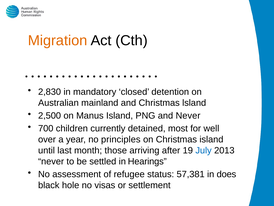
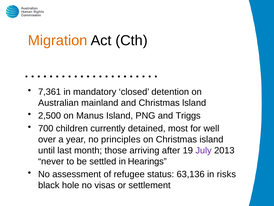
2,830: 2,830 -> 7,361
and Never: Never -> Triggs
July colour: blue -> purple
57,381: 57,381 -> 63,136
does: does -> risks
